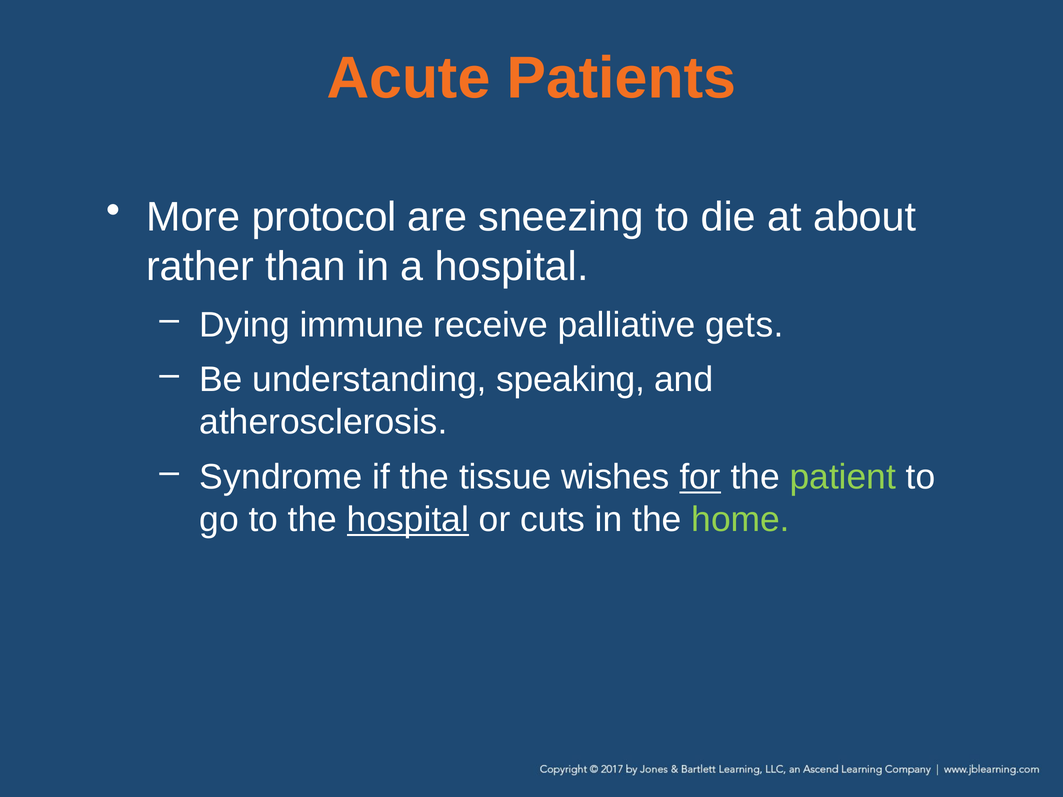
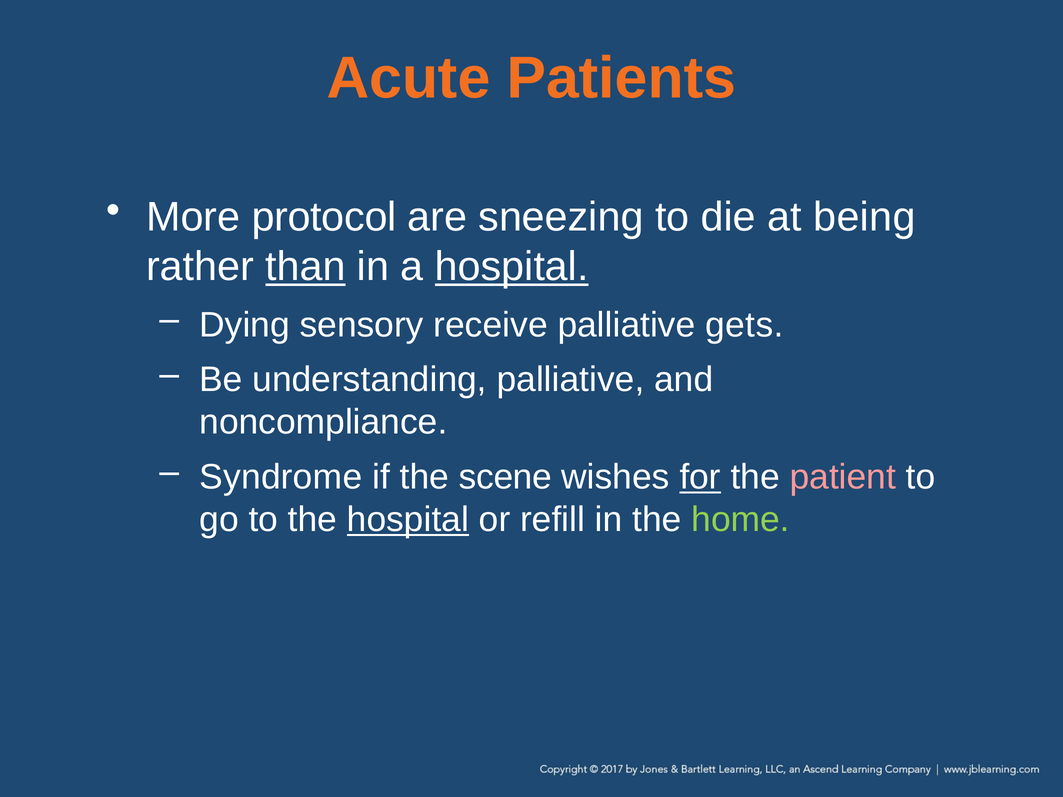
about: about -> being
than underline: none -> present
hospital at (512, 267) underline: none -> present
immune: immune -> sensory
understanding speaking: speaking -> palliative
atherosclerosis: atherosclerosis -> noncompliance
tissue: tissue -> scene
patient colour: light green -> pink
cuts: cuts -> refill
